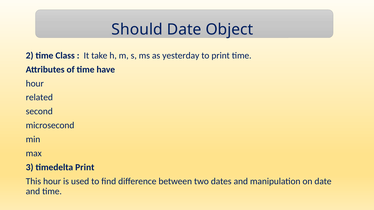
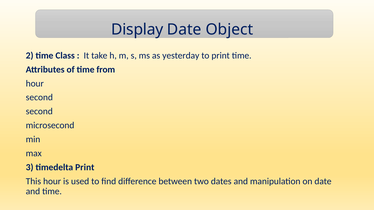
Should: Should -> Display
have: have -> from
related at (39, 98): related -> second
